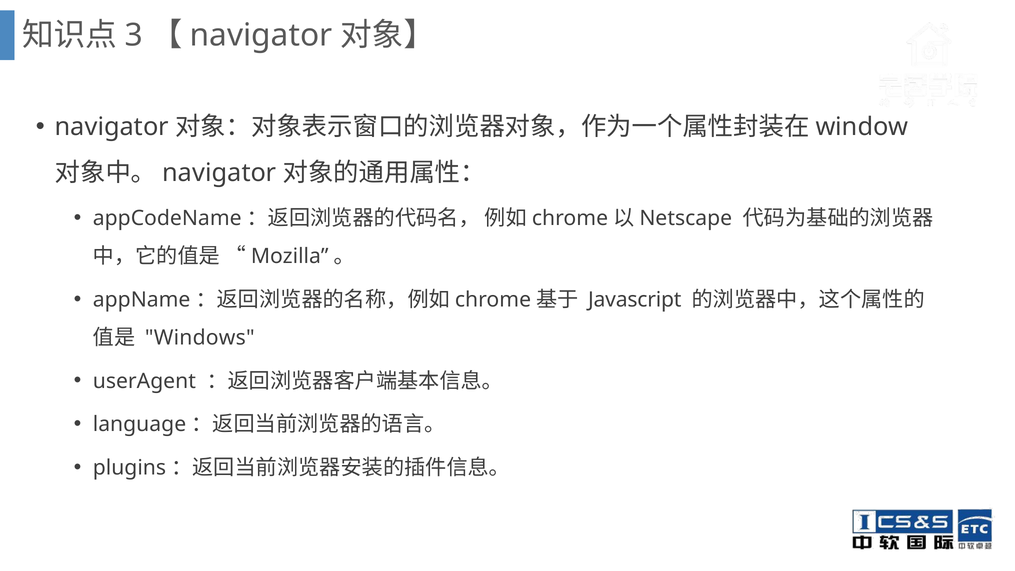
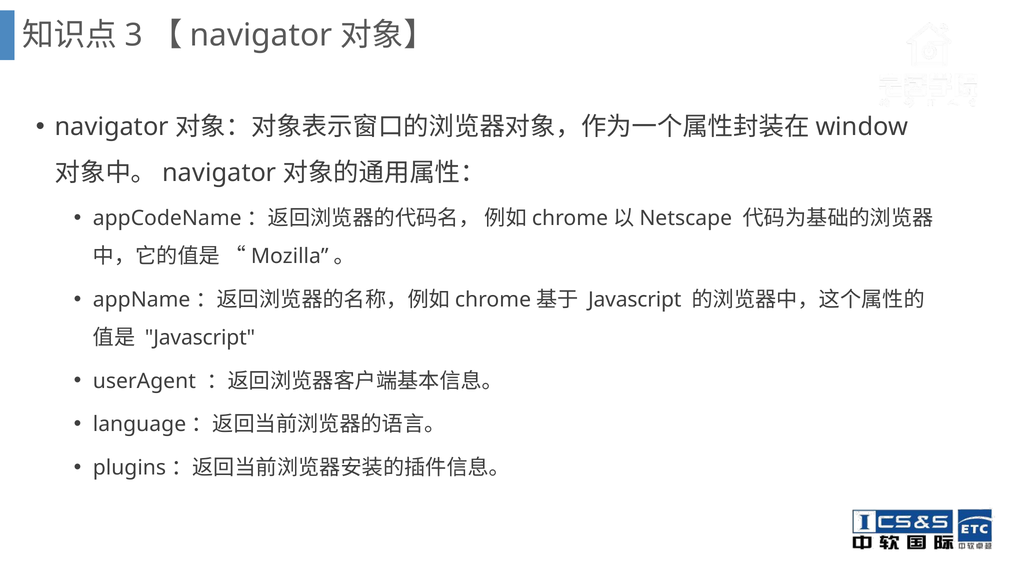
Windows at (200, 338): Windows -> Javascript
